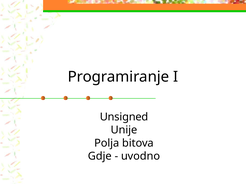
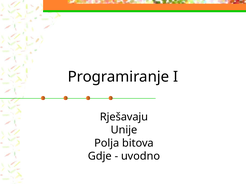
Unsigned: Unsigned -> Rješavaju
